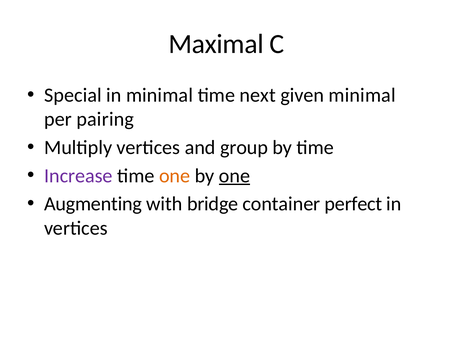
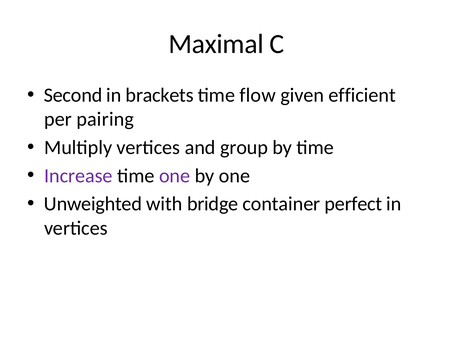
Special: Special -> Second
in minimal: minimal -> brackets
next: next -> flow
given minimal: minimal -> efficient
one at (175, 176) colour: orange -> purple
one at (235, 176) underline: present -> none
Augmenting: Augmenting -> Unweighted
